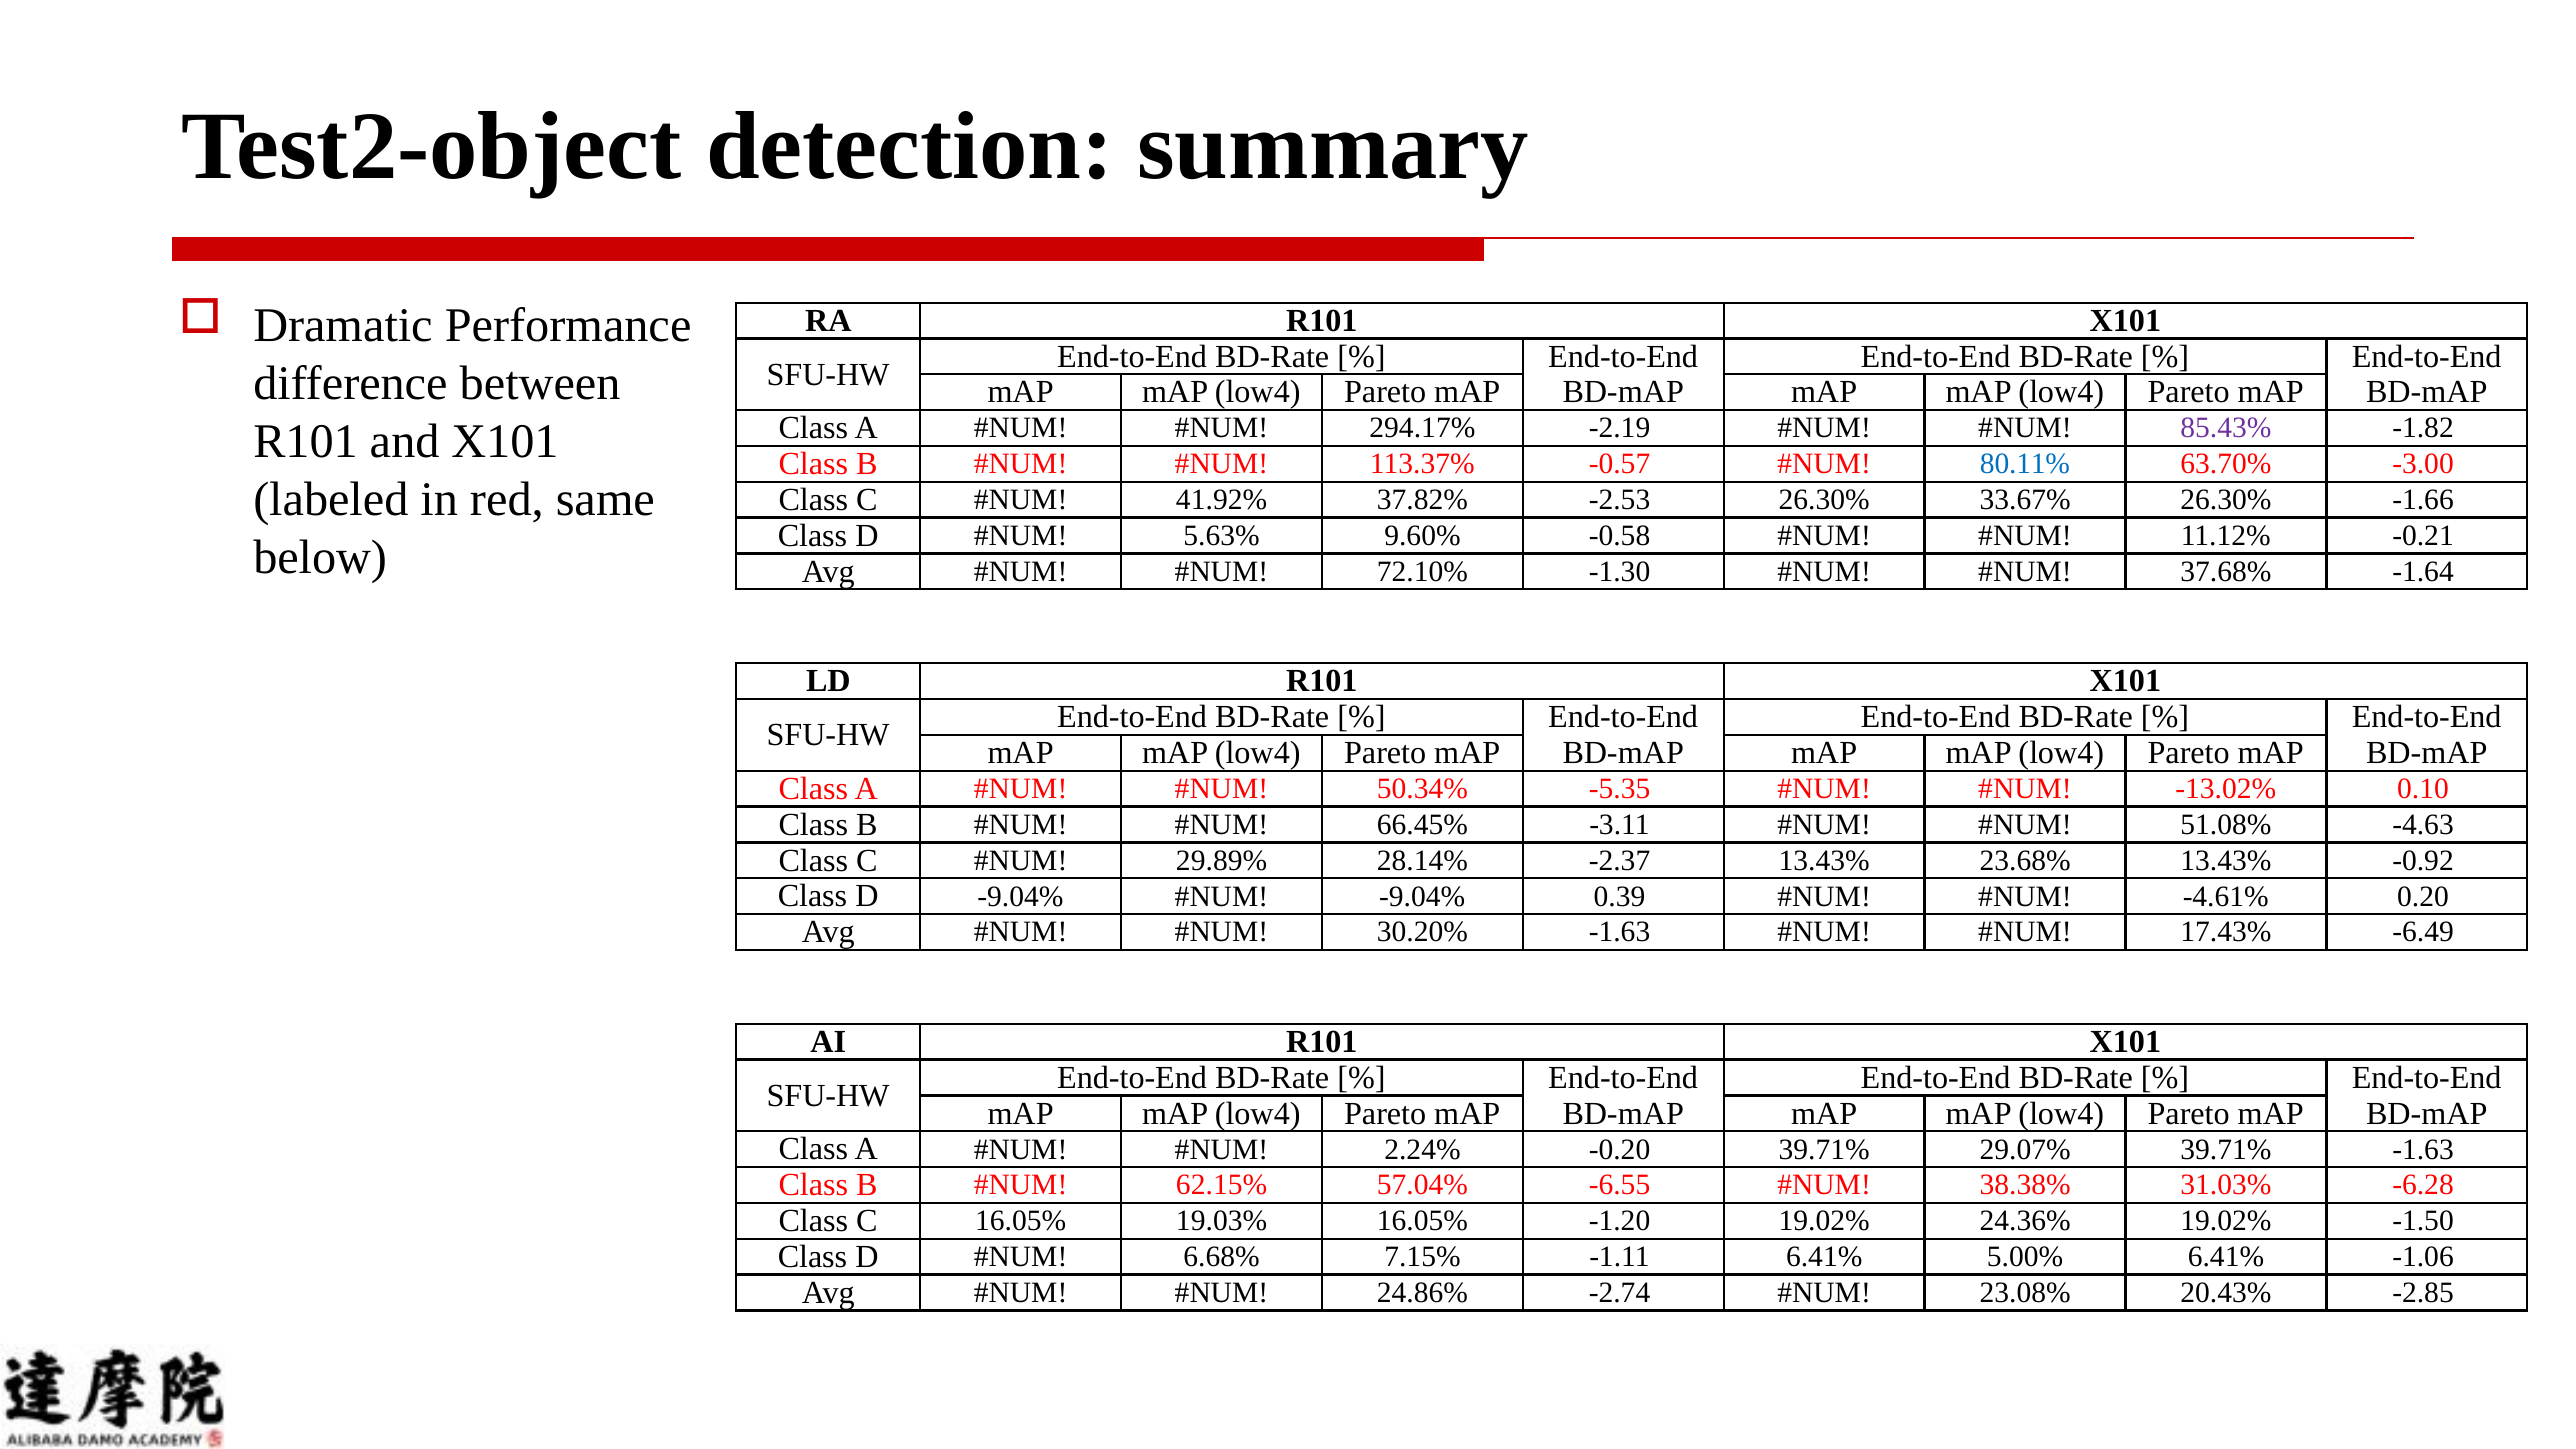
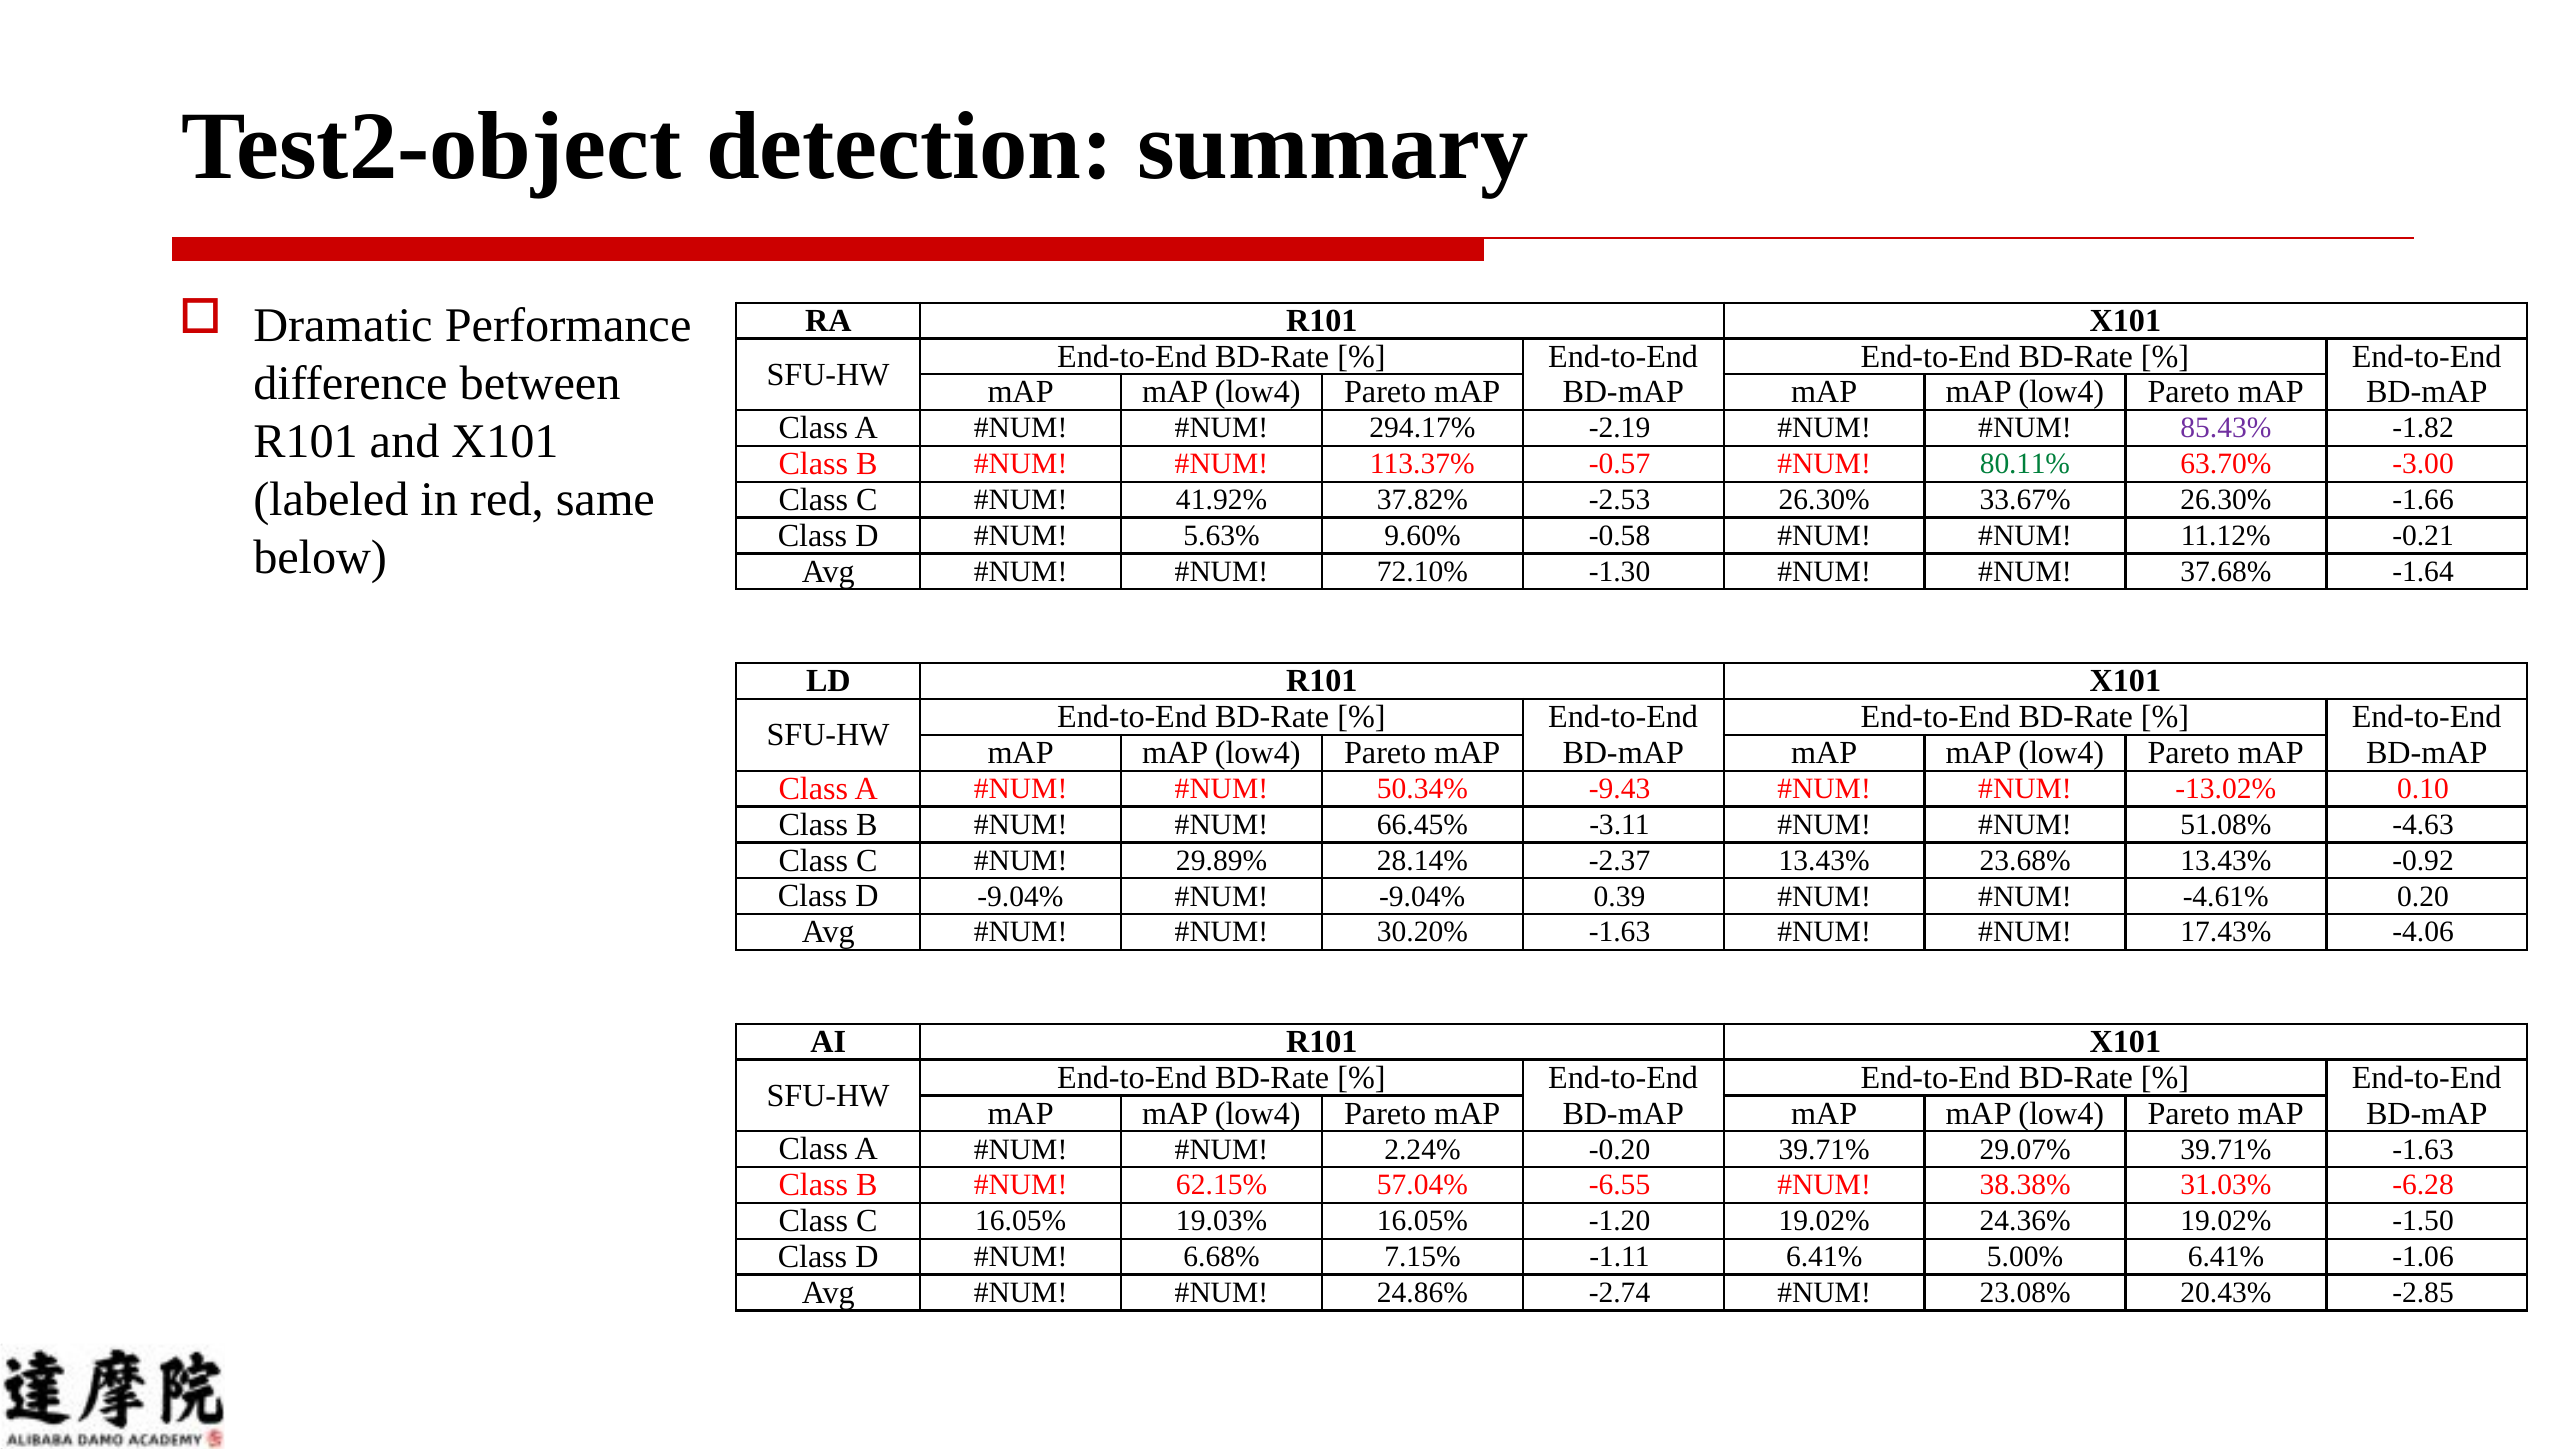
80.11% colour: blue -> green
-5.35: -5.35 -> -9.43
-6.49: -6.49 -> -4.06
